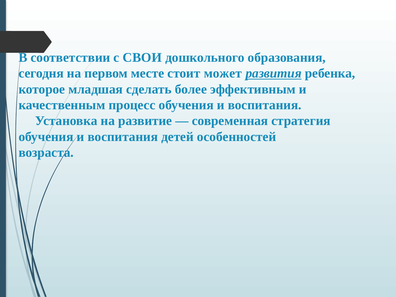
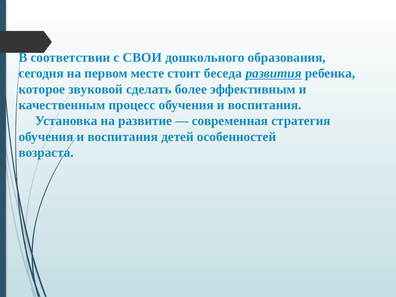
может: может -> беседа
младшая: младшая -> звуковой
